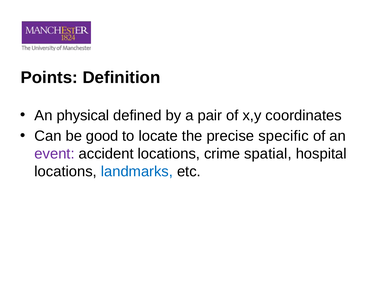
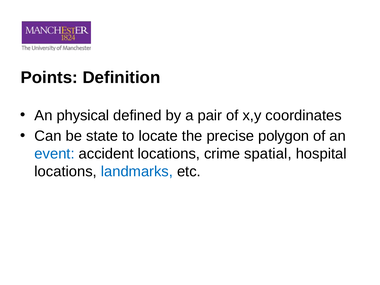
good: good -> state
specific: specific -> polygon
event colour: purple -> blue
